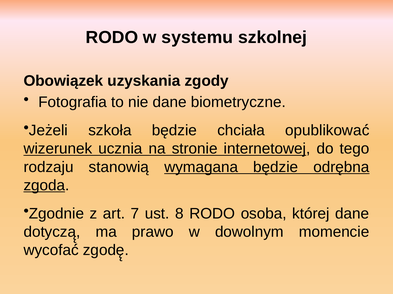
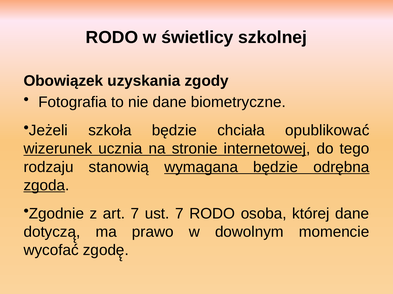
systemu: systemu -> świetlicy
ust 8: 8 -> 7
